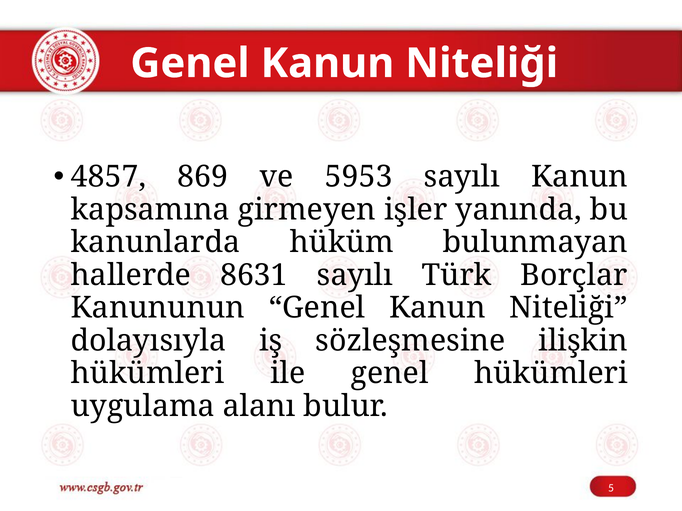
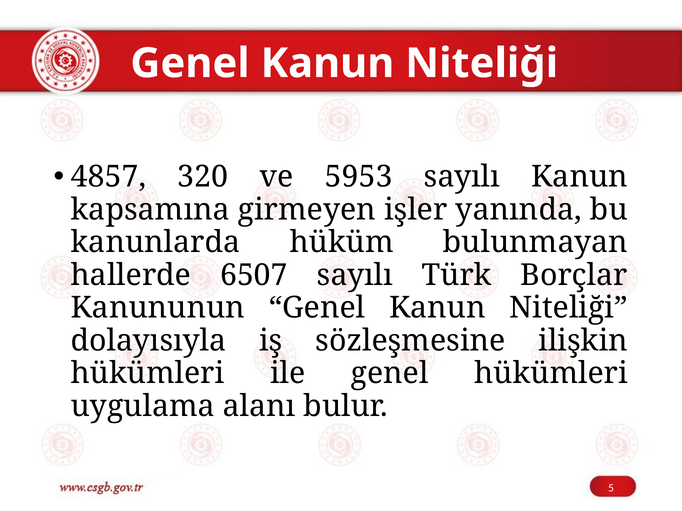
869: 869 -> 320
8631: 8631 -> 6507
